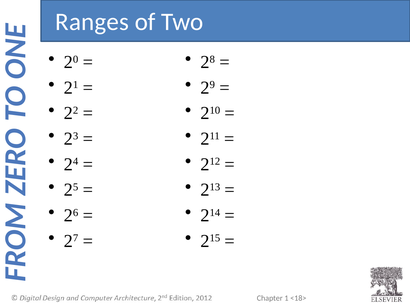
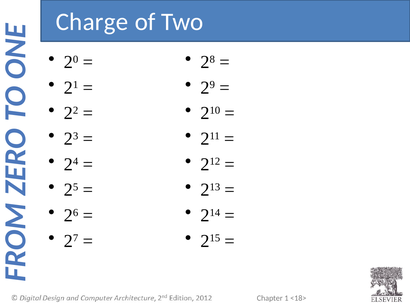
Ranges: Ranges -> Charge
